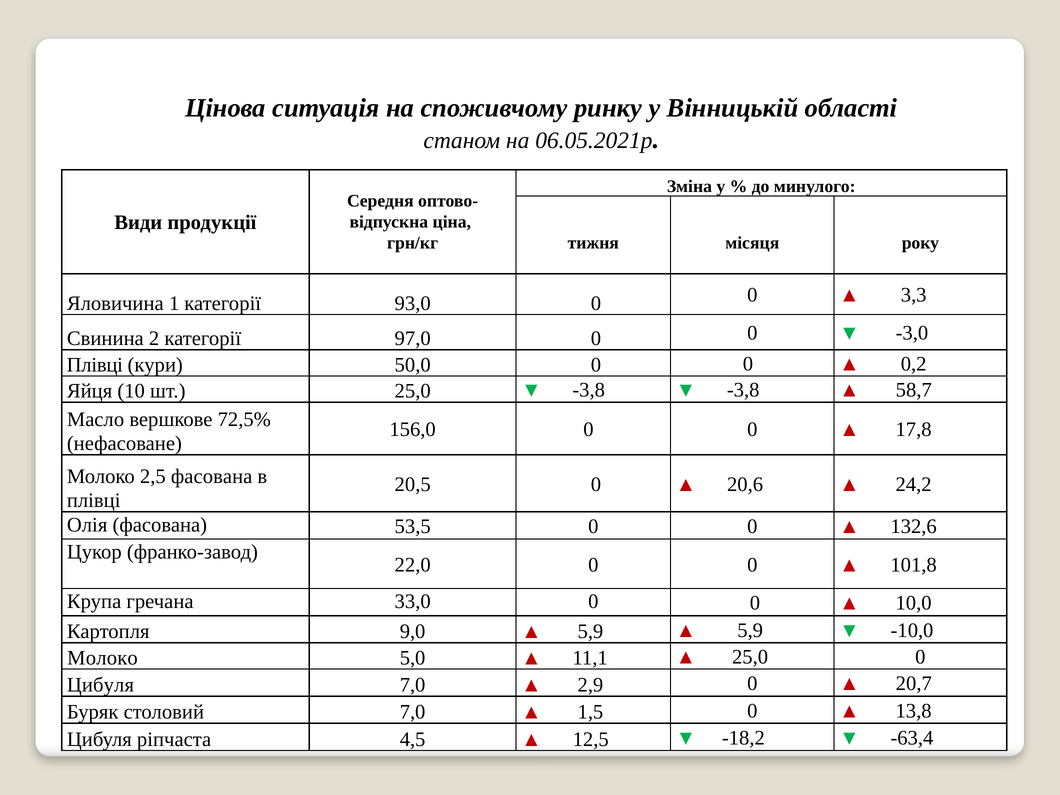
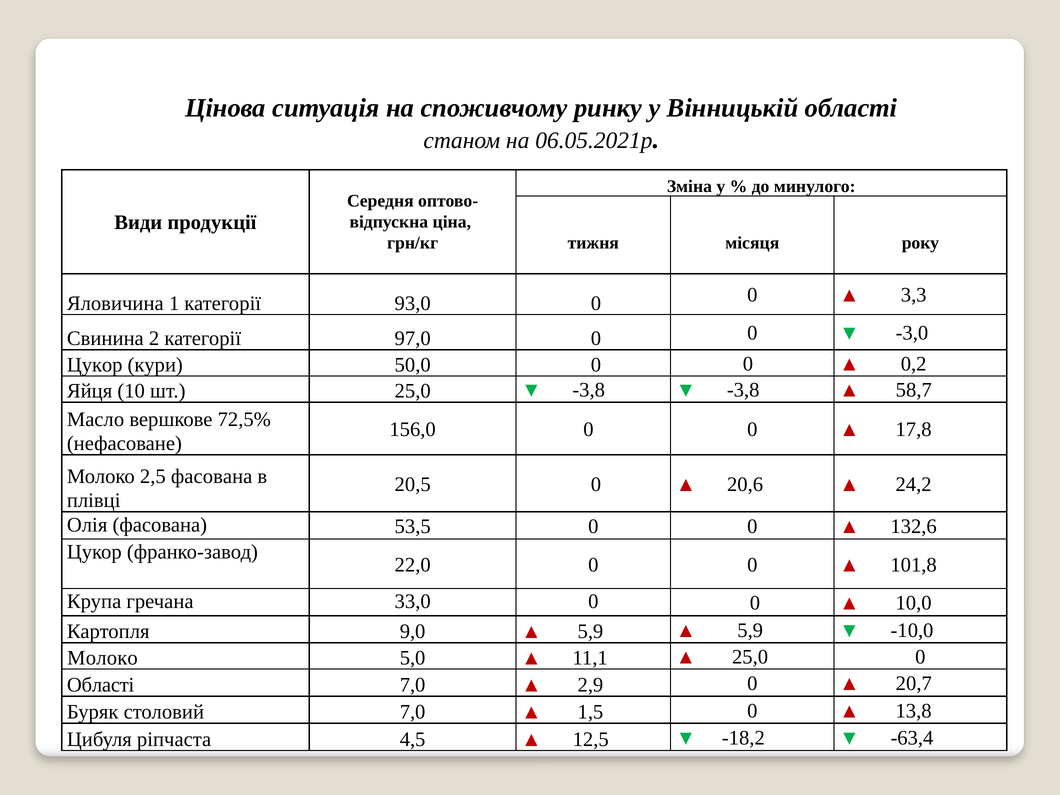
Плівці at (95, 365): Плівці -> Цукор
Цибуля at (100, 685): Цибуля -> Області
